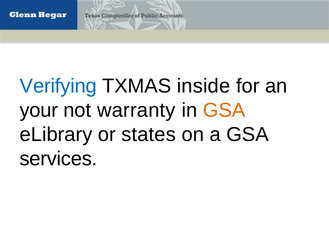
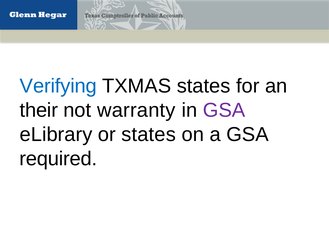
TXMAS inside: inside -> states
your: your -> their
GSA at (224, 110) colour: orange -> purple
services: services -> required
